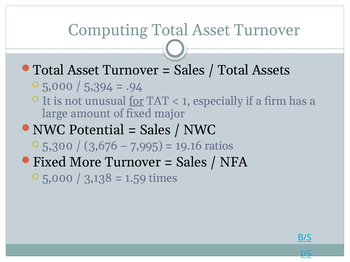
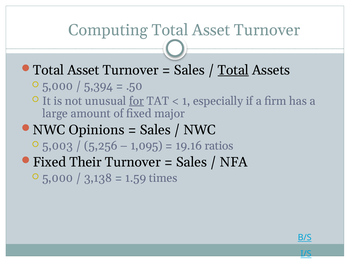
Total at (233, 70) underline: none -> present
.94: .94 -> .50
Potential: Potential -> Opinions
5,300: 5,300 -> 5,003
3,676: 3,676 -> 5,256
7,995: 7,995 -> 1,095
More: More -> Their
